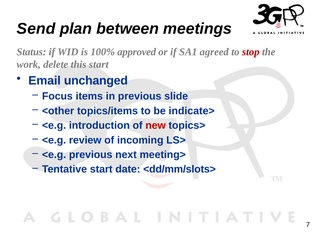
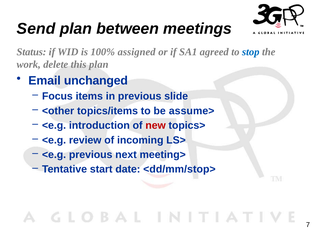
approved: approved -> assigned
stop colour: red -> blue
this start: start -> plan
indicate>: indicate> -> assume>
<dd/mm/slots>: <dd/mm/slots> -> <dd/mm/stop>
